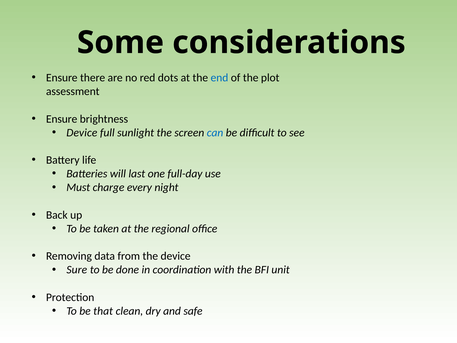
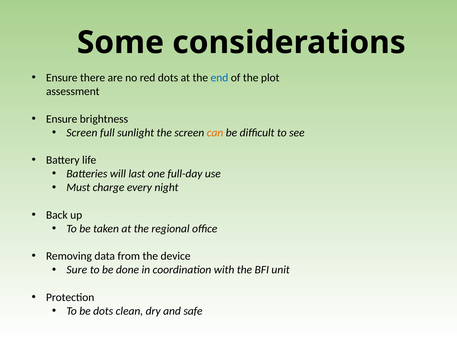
Device at (82, 133): Device -> Screen
can colour: blue -> orange
be that: that -> dots
